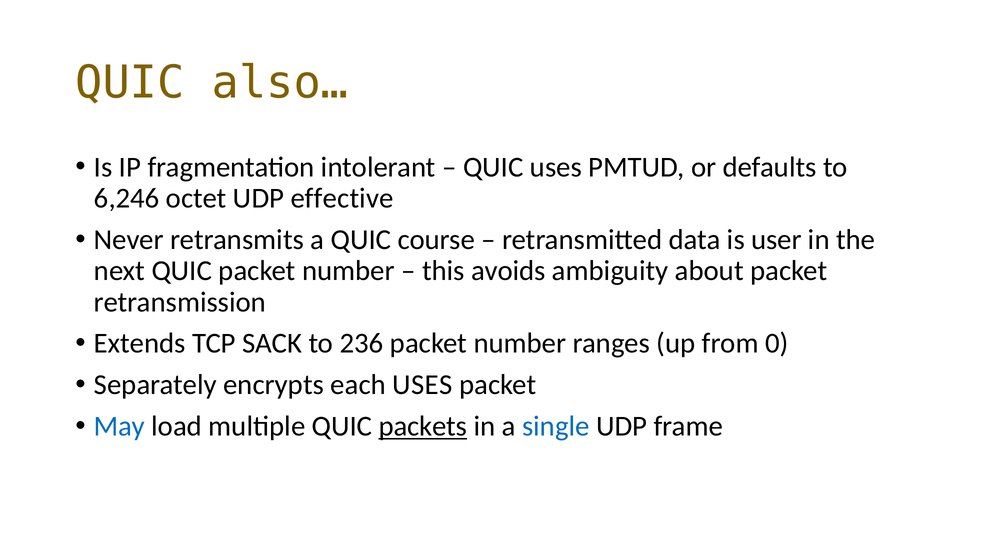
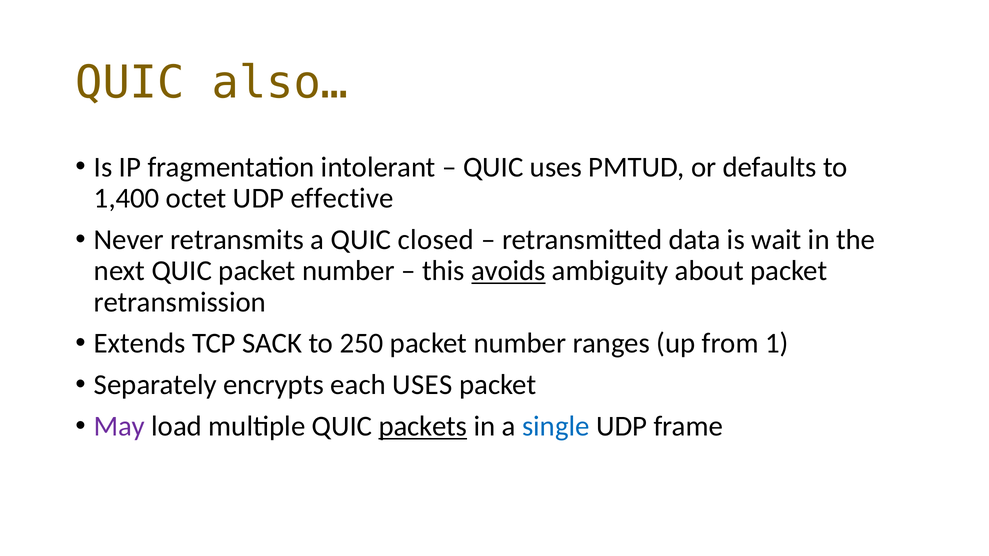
6,246: 6,246 -> 1,400
course: course -> closed
user: user -> wait
avoids underline: none -> present
236: 236 -> 250
0: 0 -> 1
May colour: blue -> purple
